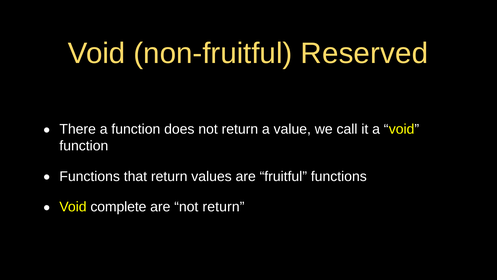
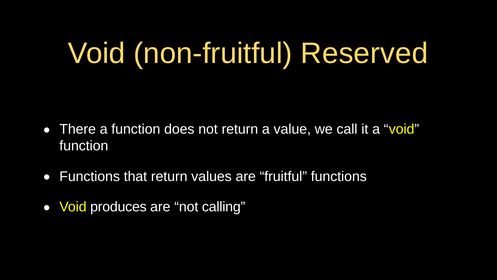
complete: complete -> produces
are not return: return -> calling
